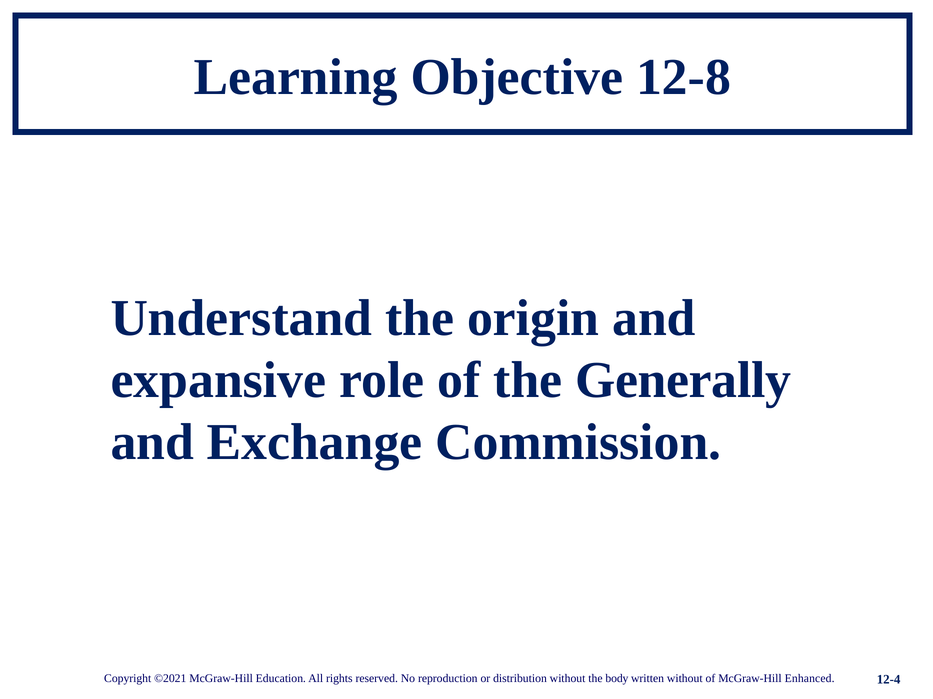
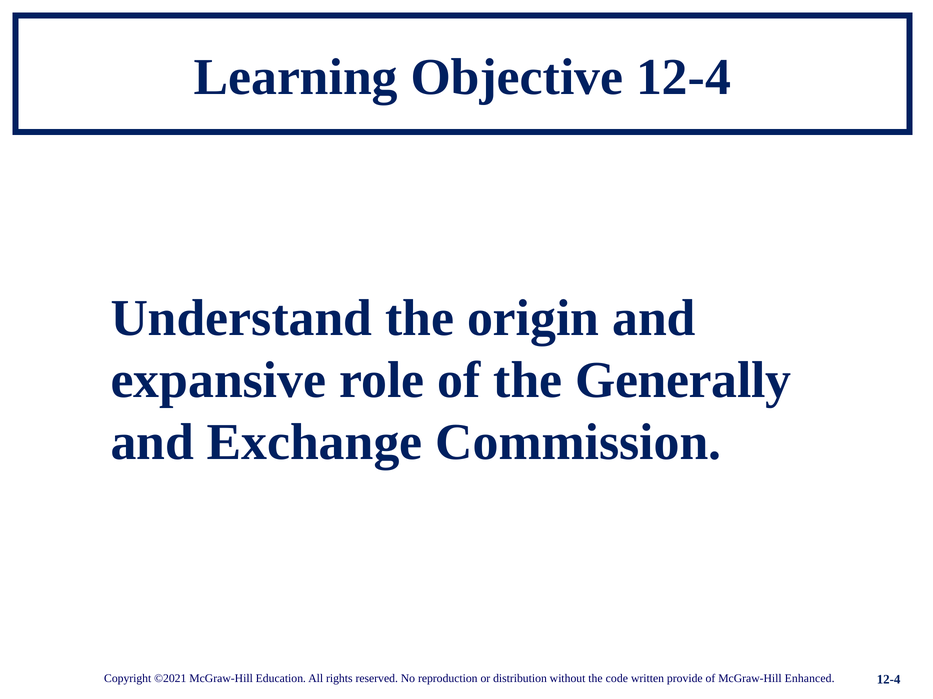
Objective 12-8: 12-8 -> 12-4
body: body -> code
written without: without -> provide
